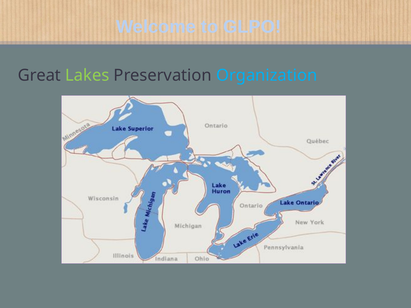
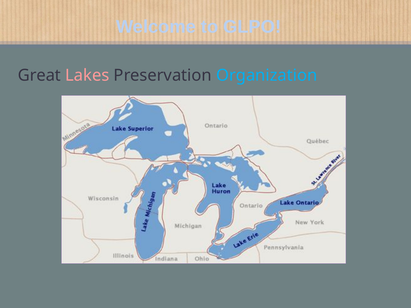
Lakes colour: light green -> pink
